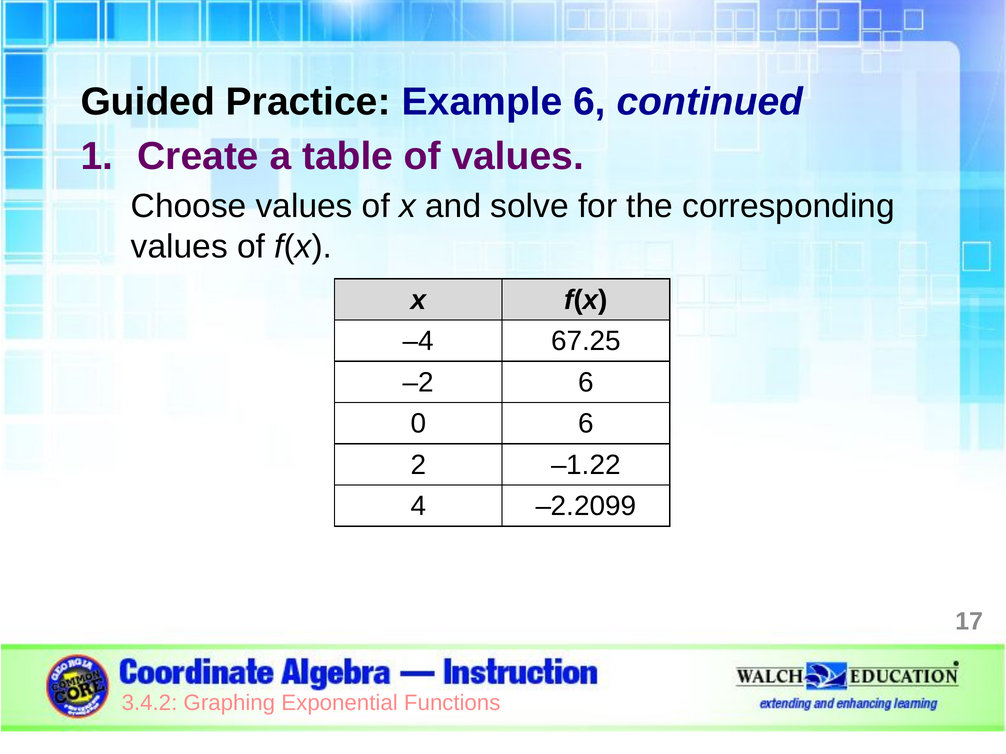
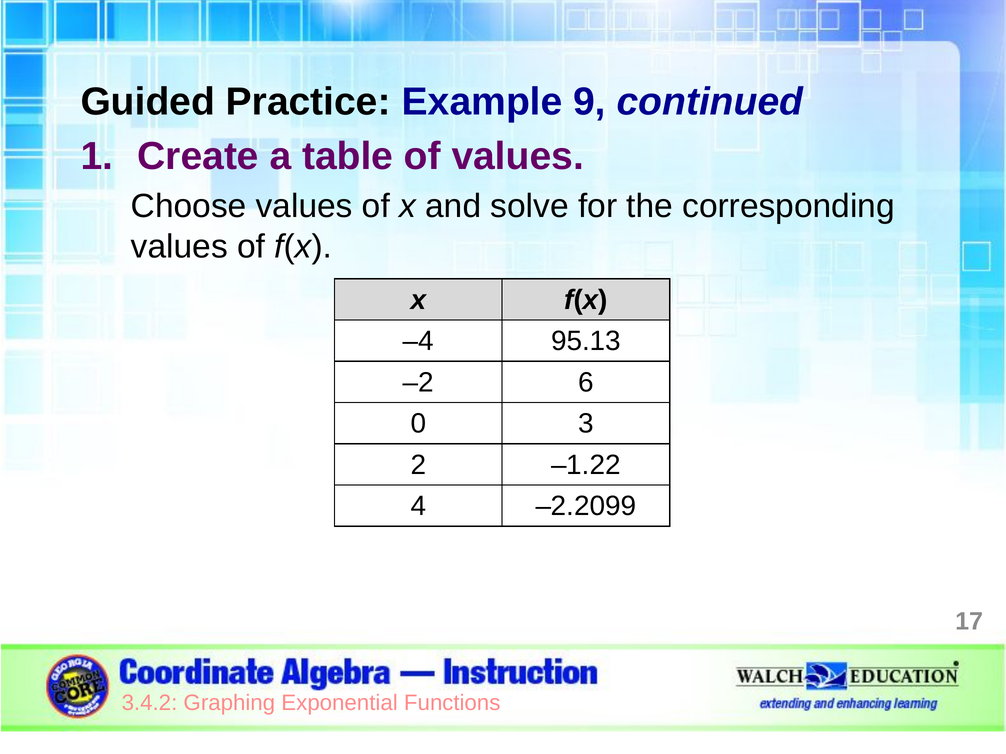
Example 6: 6 -> 9
67.25: 67.25 -> 95.13
0 6: 6 -> 3
